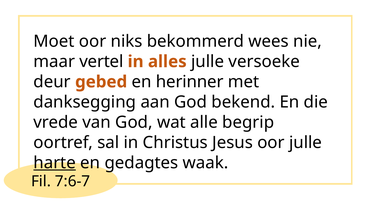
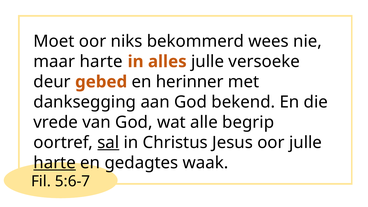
maar vertel: vertel -> harte
sal underline: none -> present
7:6-7: 7:6-7 -> 5:6-7
